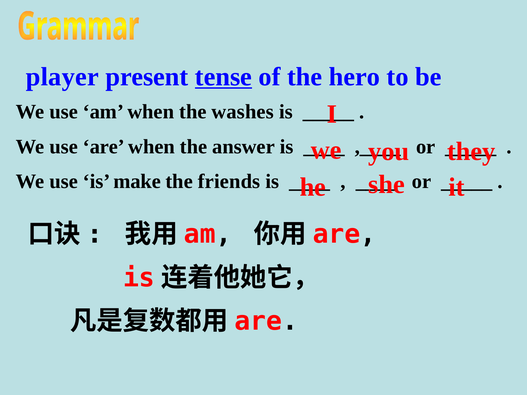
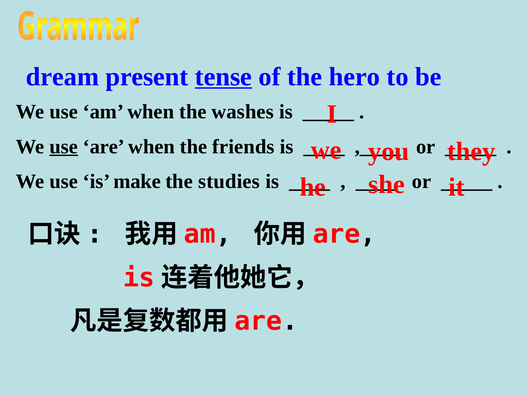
player: player -> dream
use at (64, 147) underline: none -> present
answer: answer -> friends
friends: friends -> studies
